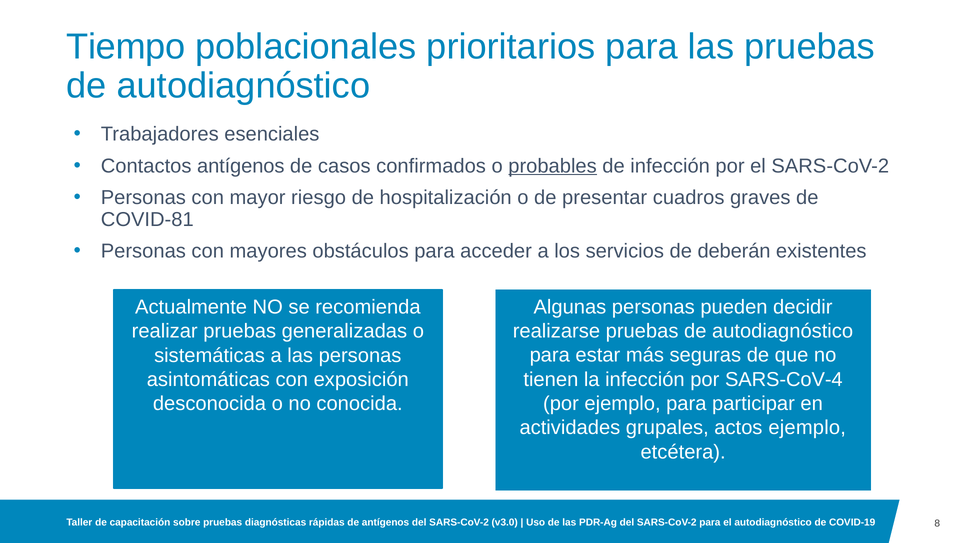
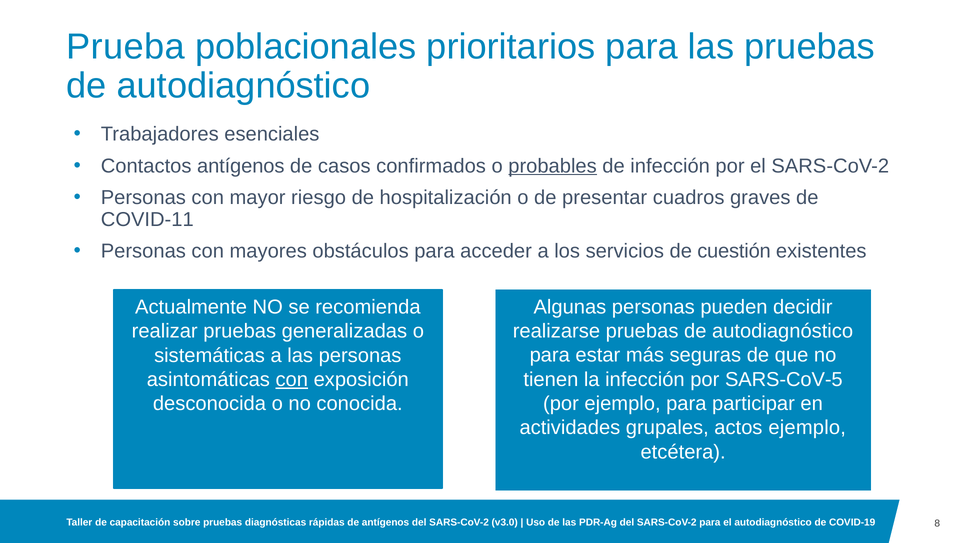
Tiempo: Tiempo -> Prueba
COVID-81: COVID-81 -> COVID-11
deberán: deberán -> cuestión
con at (292, 380) underline: none -> present
SARS-CoV-4: SARS-CoV-4 -> SARS-CoV-5
